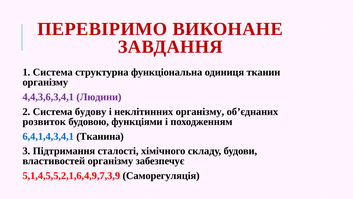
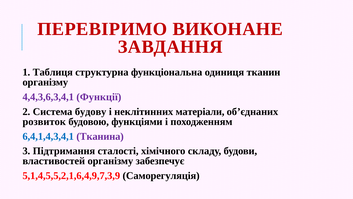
1 Система: Система -> Таблиця
Людини: Людини -> Функції
неклітинних організму: організму -> матеріали
Тканина colour: black -> purple
